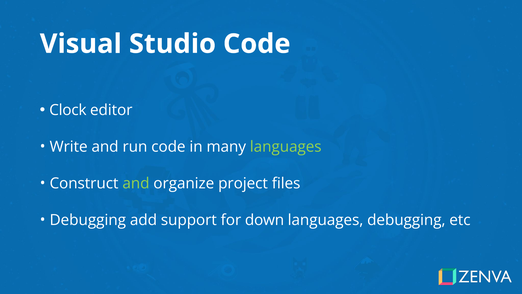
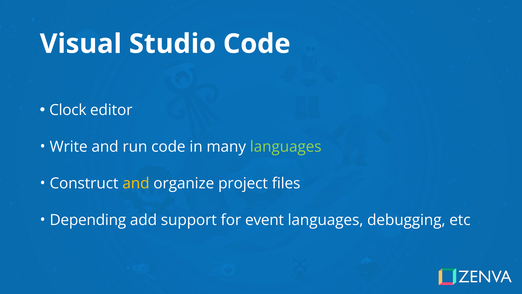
and at (136, 183) colour: light green -> yellow
Debugging at (88, 220): Debugging -> Depending
down: down -> event
